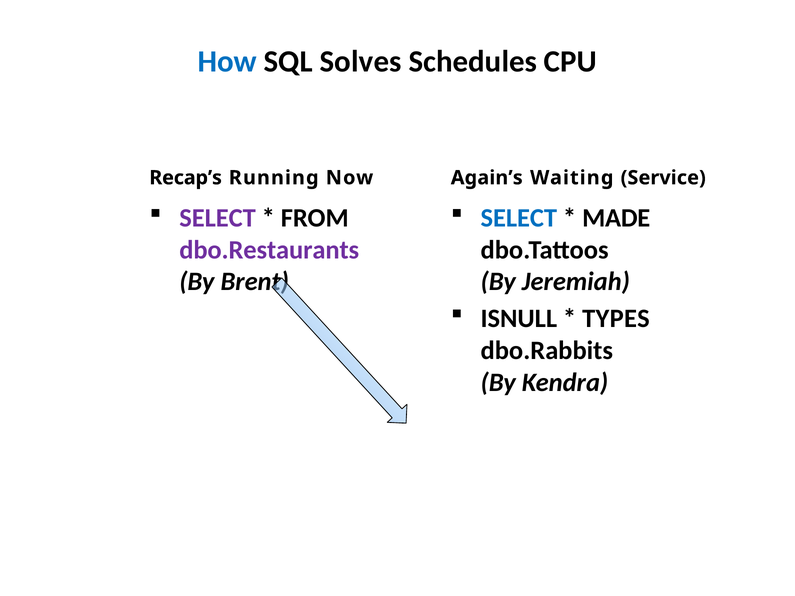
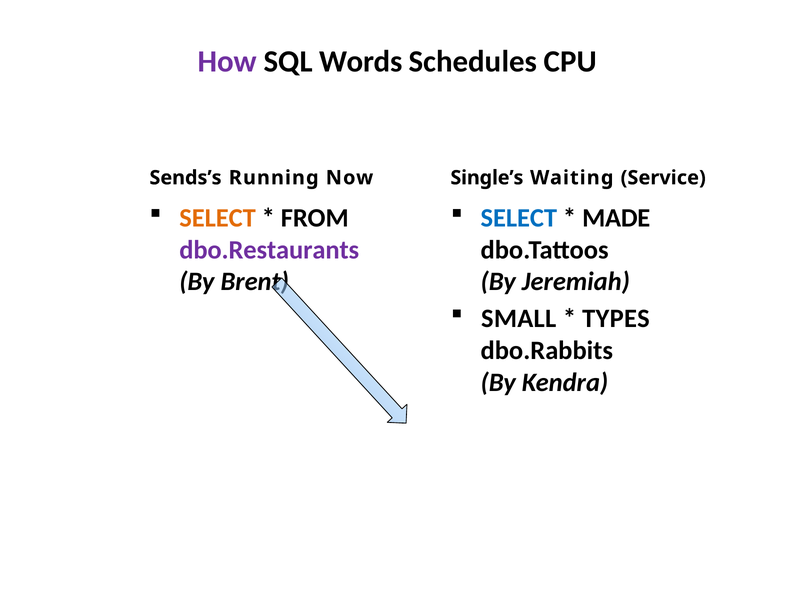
How colour: blue -> purple
Solves: Solves -> Words
Recap’s: Recap’s -> Sends’s
Again’s: Again’s -> Single’s
SELECT at (218, 218) colour: purple -> orange
ISNULL: ISNULL -> SMALL
